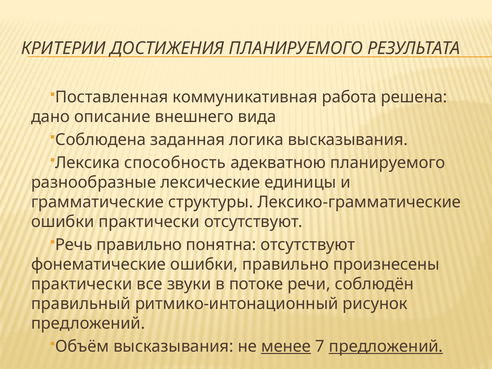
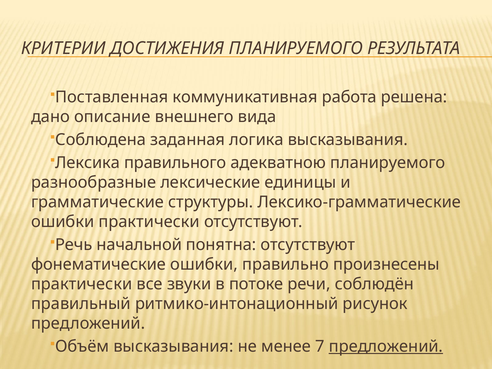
способность: способность -> правильного
Речь правильно: правильно -> начальной
менее underline: present -> none
